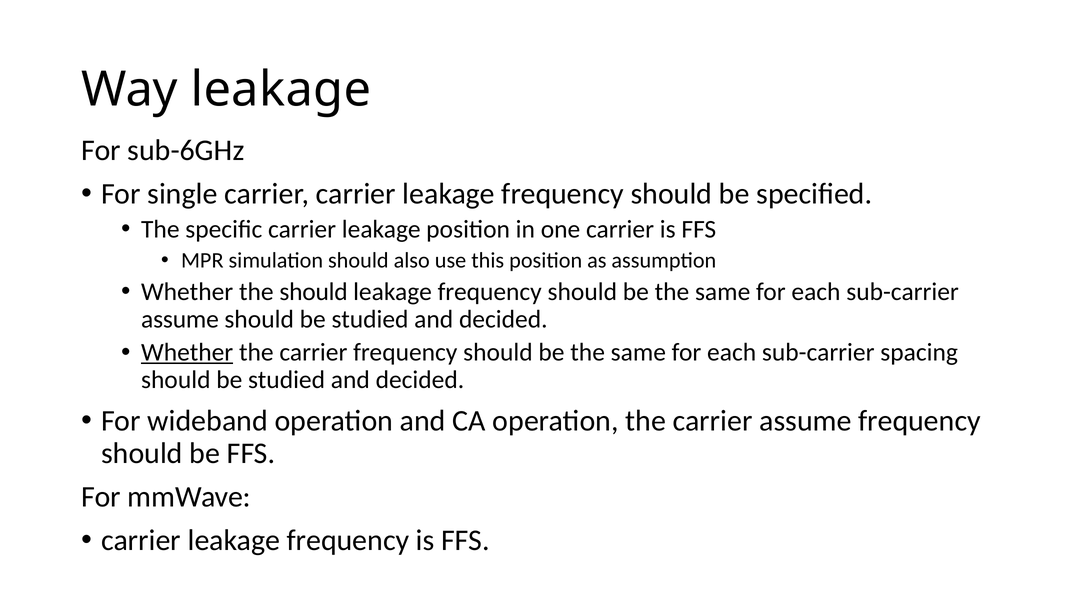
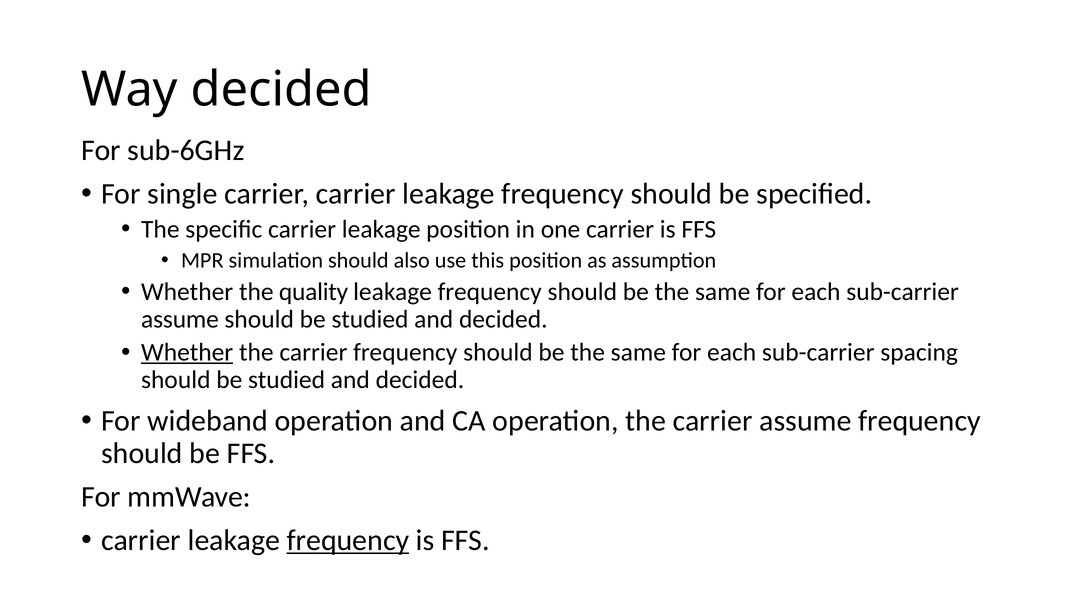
Way leakage: leakage -> decided
the should: should -> quality
frequency at (348, 540) underline: none -> present
